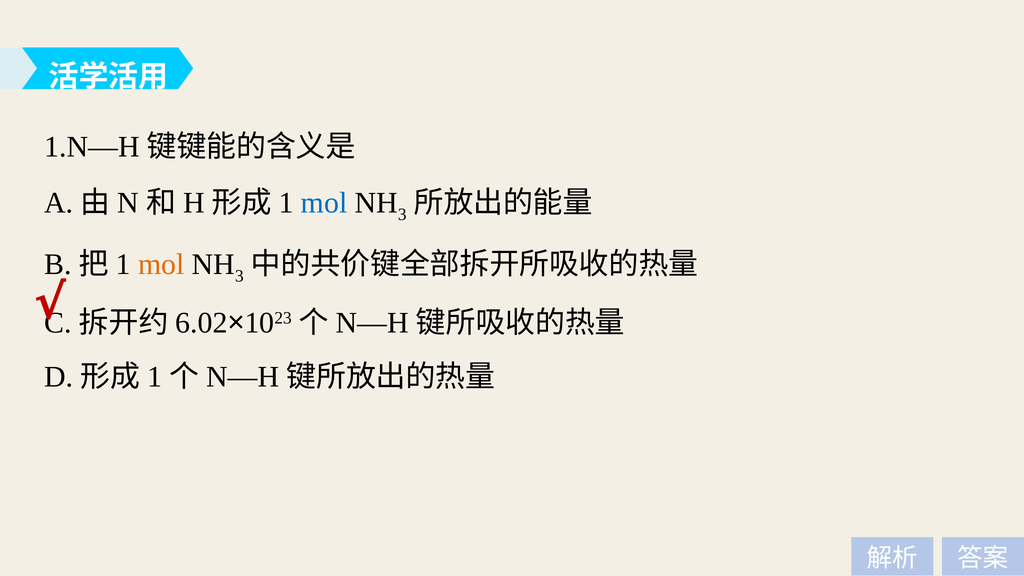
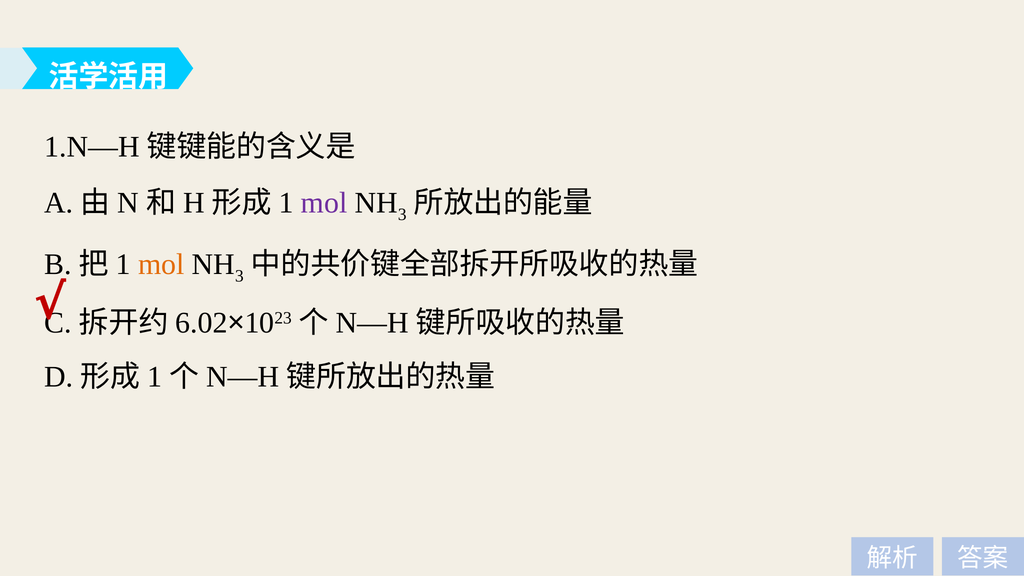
mol at (324, 203) colour: blue -> purple
